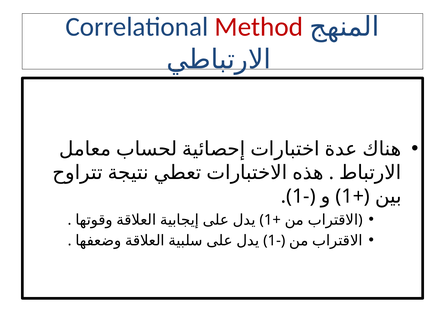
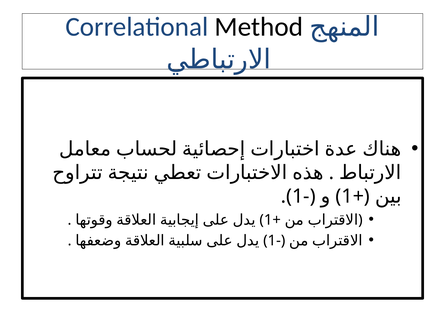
Method colour: red -> black
